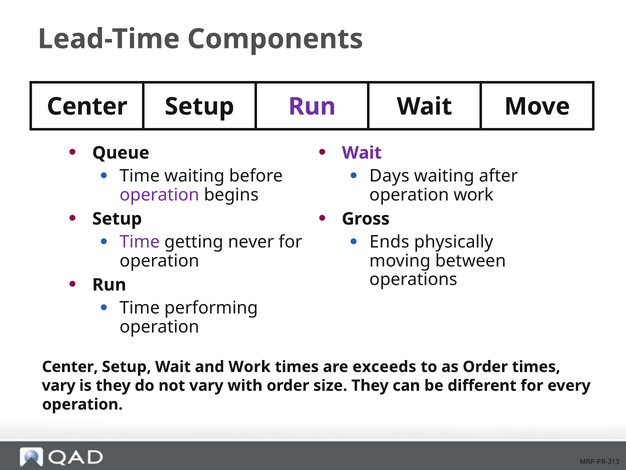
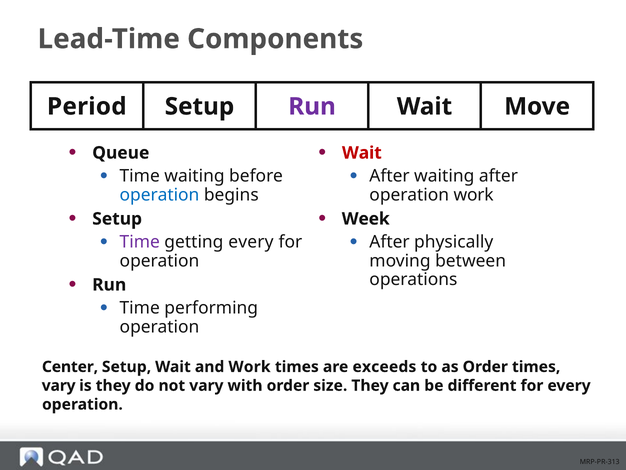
Center at (87, 106): Center -> Period
Wait at (362, 153) colour: purple -> red
Days at (389, 176): Days -> After
operation at (159, 195) colour: purple -> blue
Gross: Gross -> Week
getting never: never -> every
Ends at (389, 242): Ends -> After
